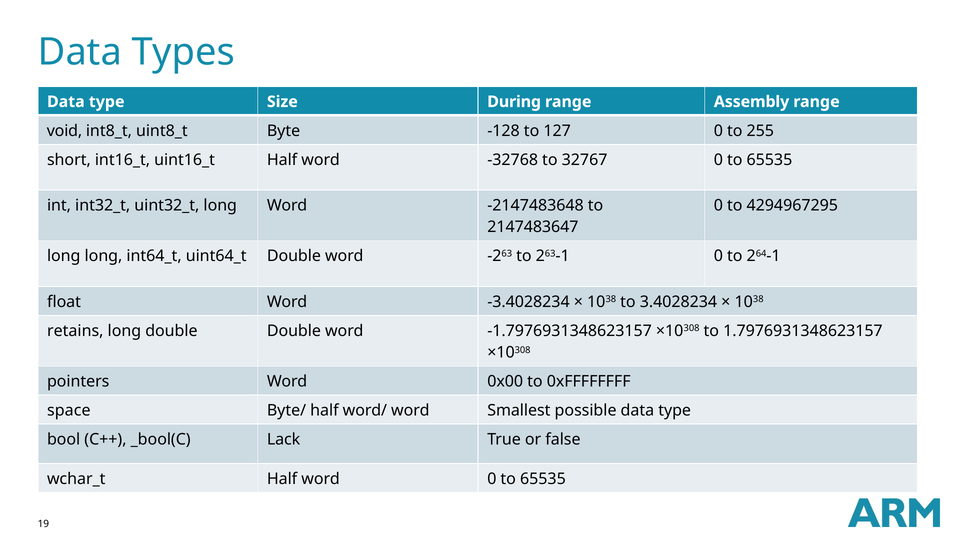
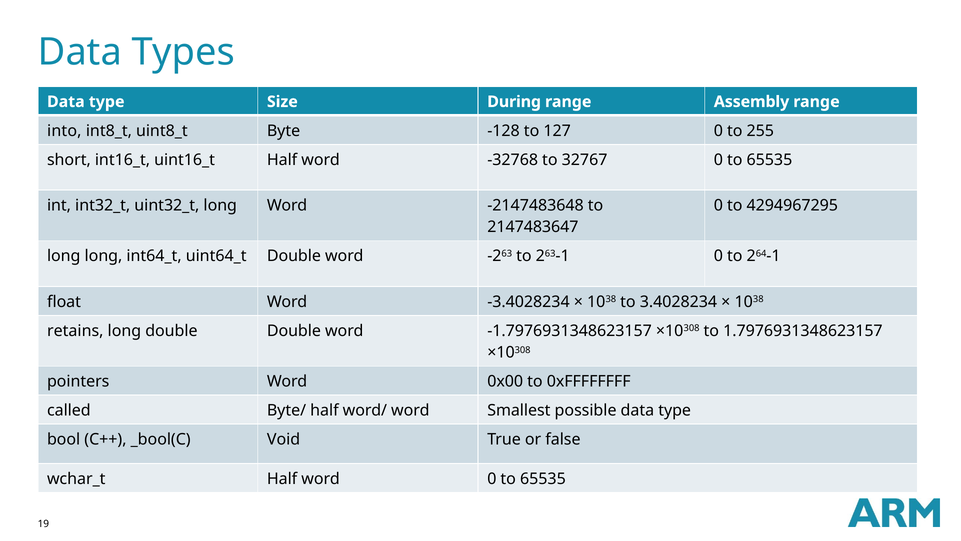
void: void -> into
space: space -> called
Lack: Lack -> Void
